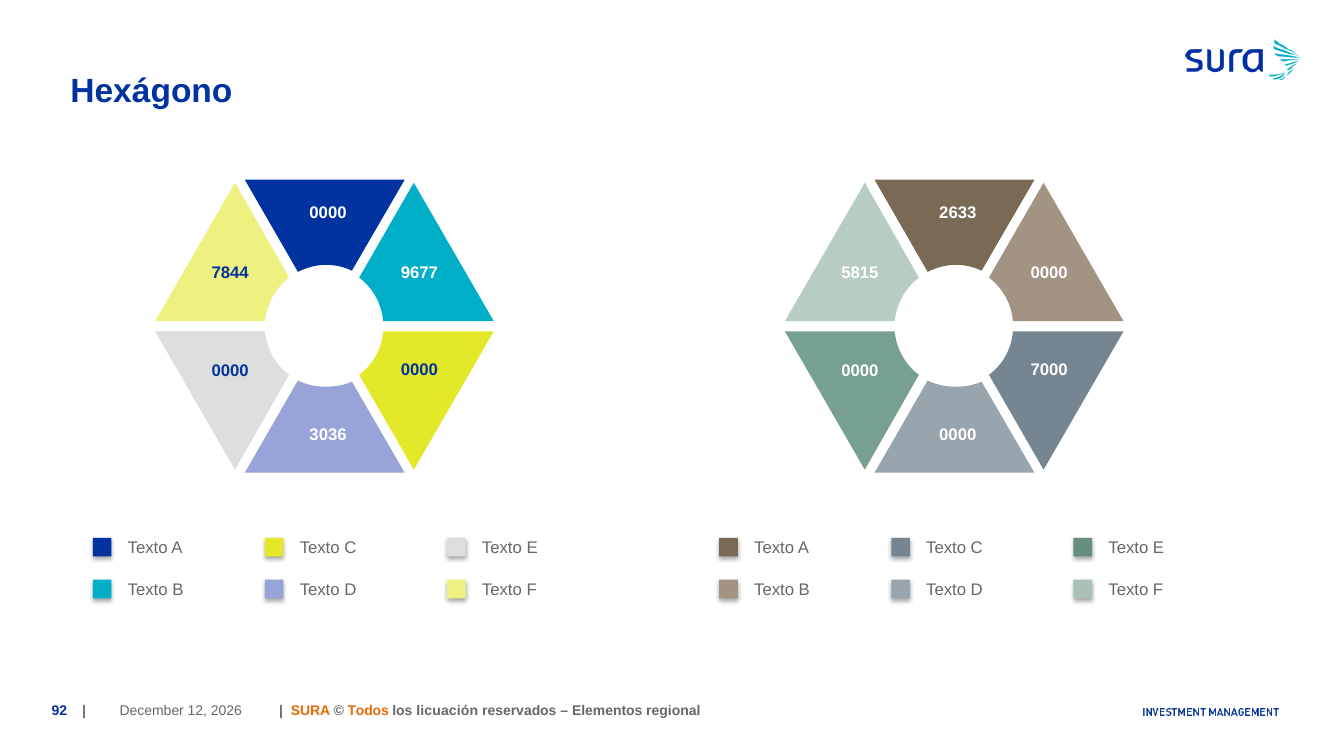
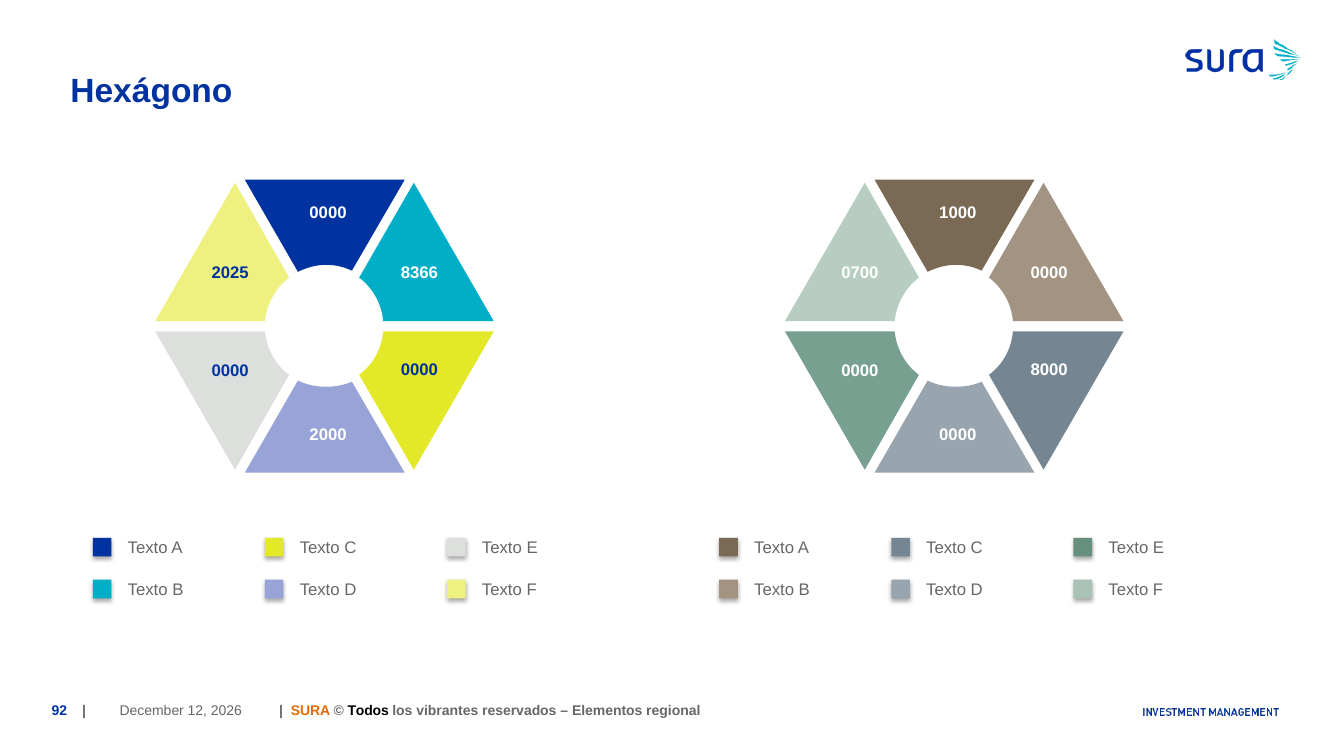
2633: 2633 -> 1000
9677: 9677 -> 8366
7844: 7844 -> 2025
5815: 5815 -> 0700
7000: 7000 -> 8000
3036: 3036 -> 2000
Todos colour: orange -> black
licuación: licuación -> vibrantes
